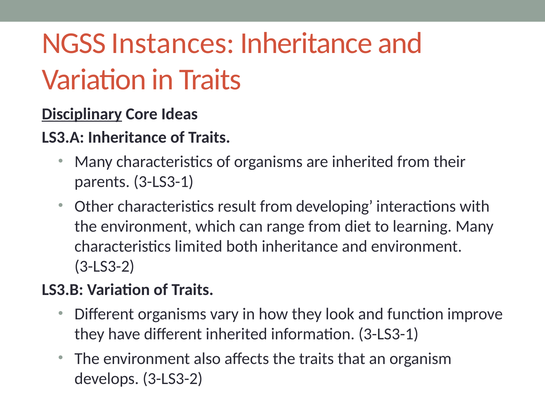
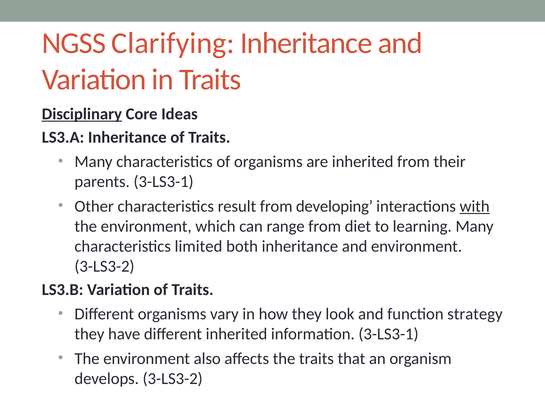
Instances: Instances -> Clarifying
with underline: none -> present
improve: improve -> strategy
